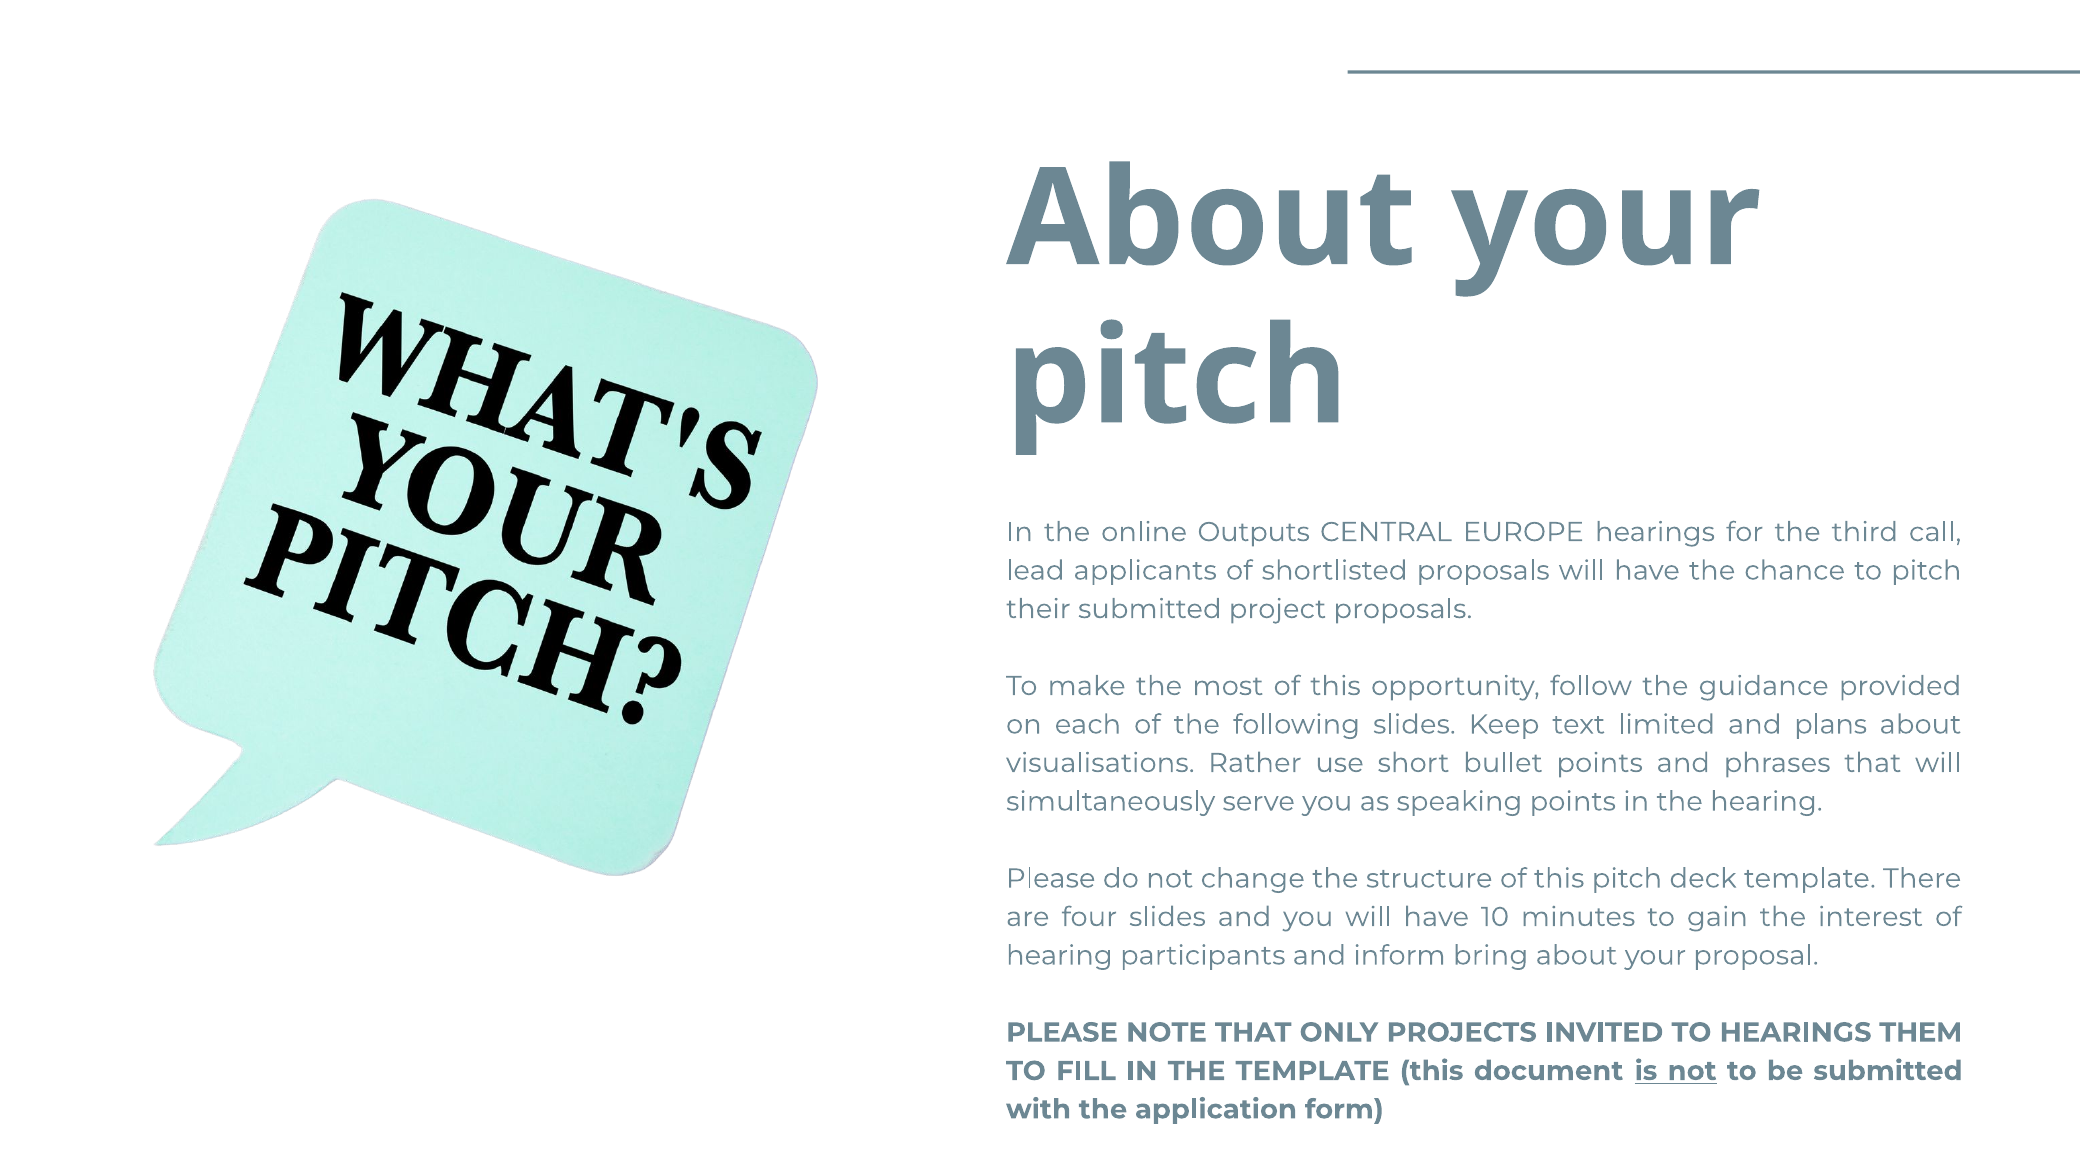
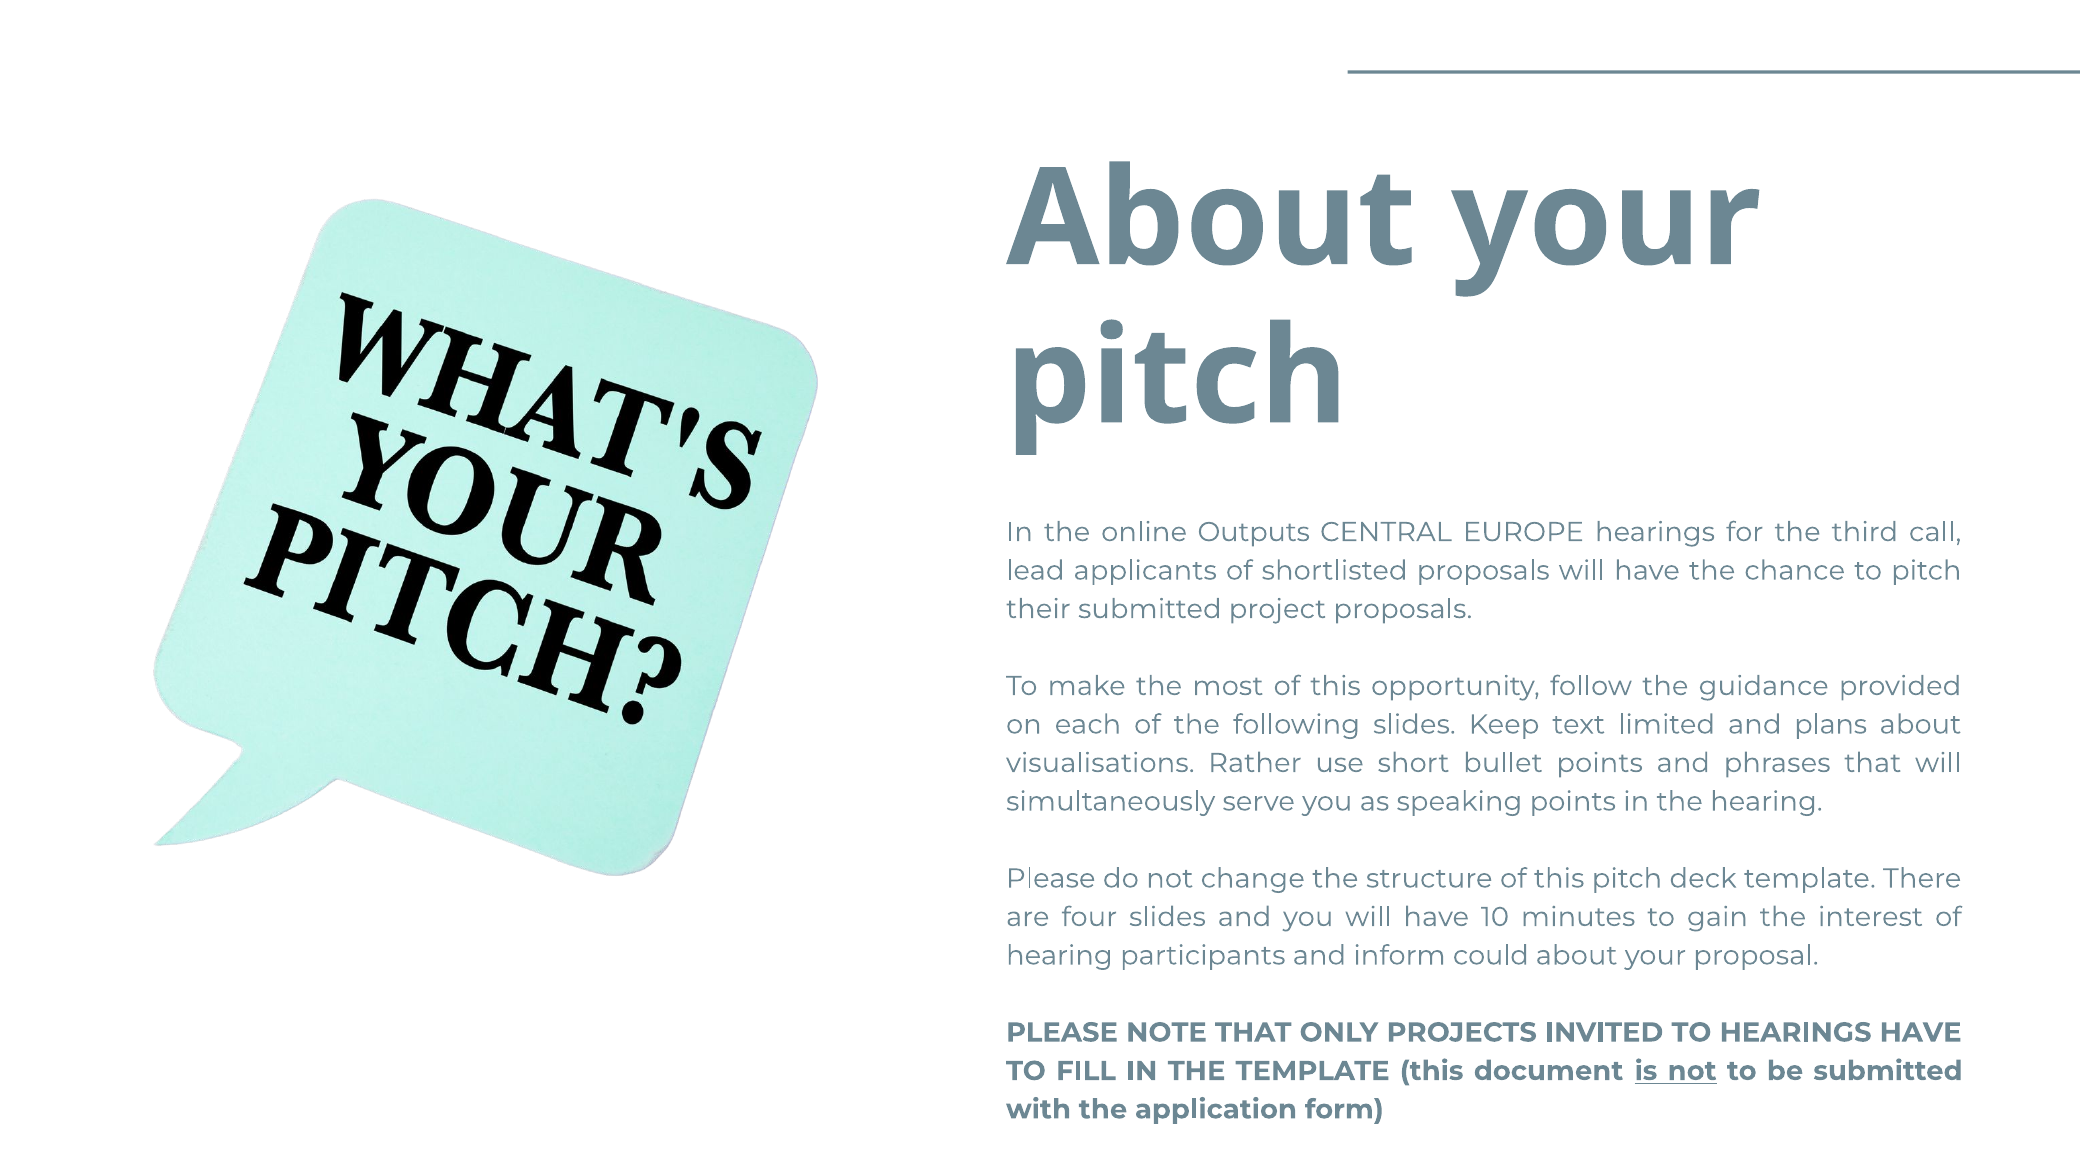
bring: bring -> could
HEARINGS THEM: THEM -> HAVE
